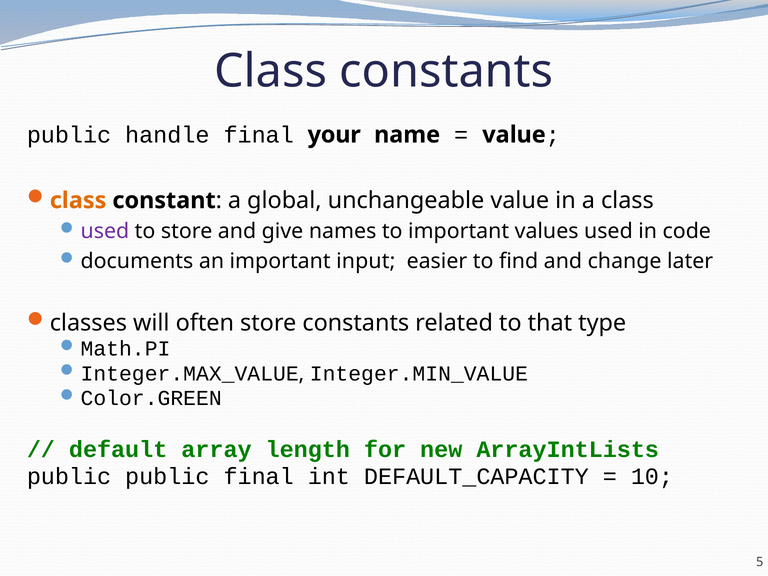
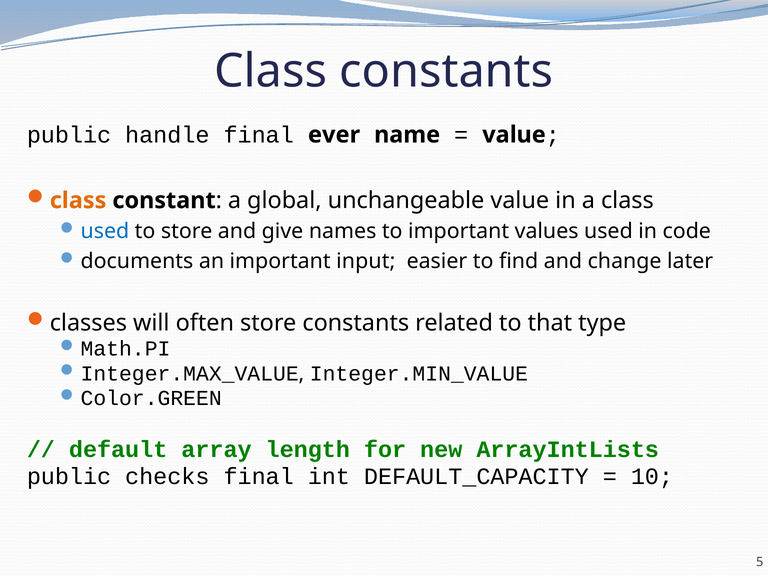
your: your -> ever
used at (105, 231) colour: purple -> blue
public public: public -> checks
